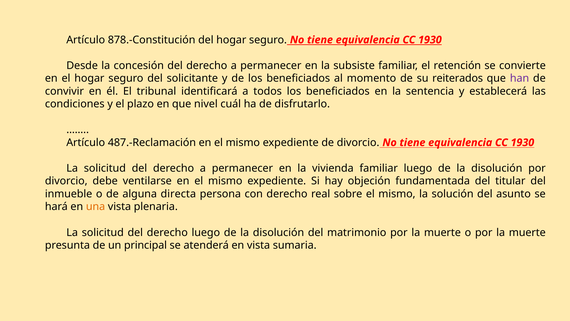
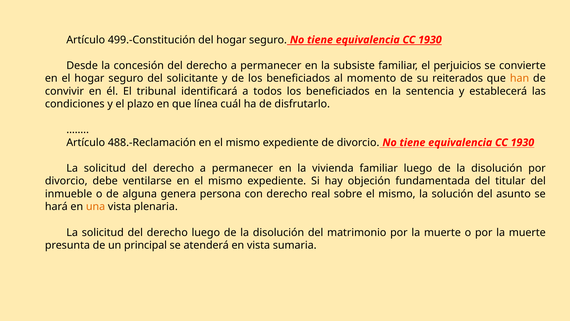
878.-Constitución: 878.-Constitución -> 499.-Constitución
retención: retención -> perjuicios
han colour: purple -> orange
nivel: nivel -> línea
487.-Reclamación: 487.-Reclamación -> 488.-Reclamación
directa: directa -> genera
